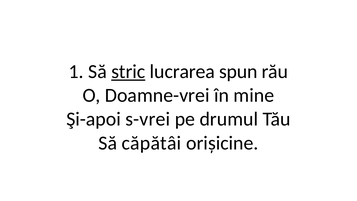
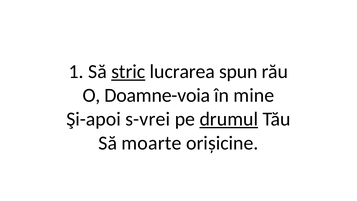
Doamne-vrei: Doamne-vrei -> Doamne-voia
drumul underline: none -> present
căpătâi: căpătâi -> moarte
